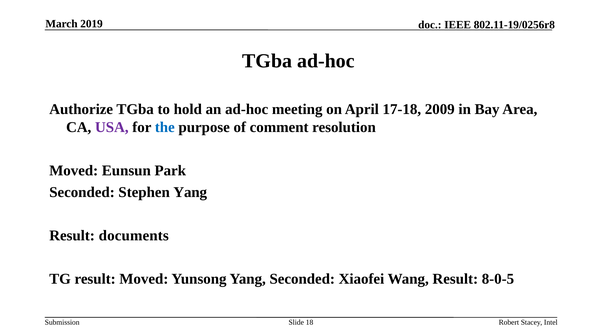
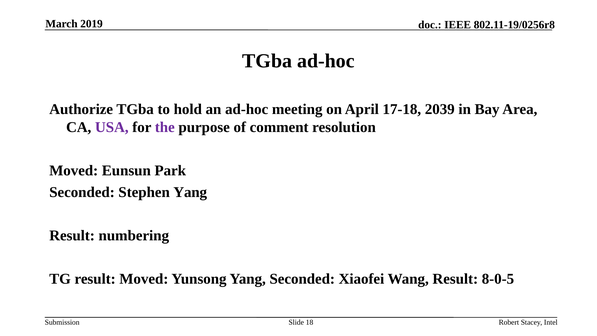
2009: 2009 -> 2039
the colour: blue -> purple
documents: documents -> numbering
